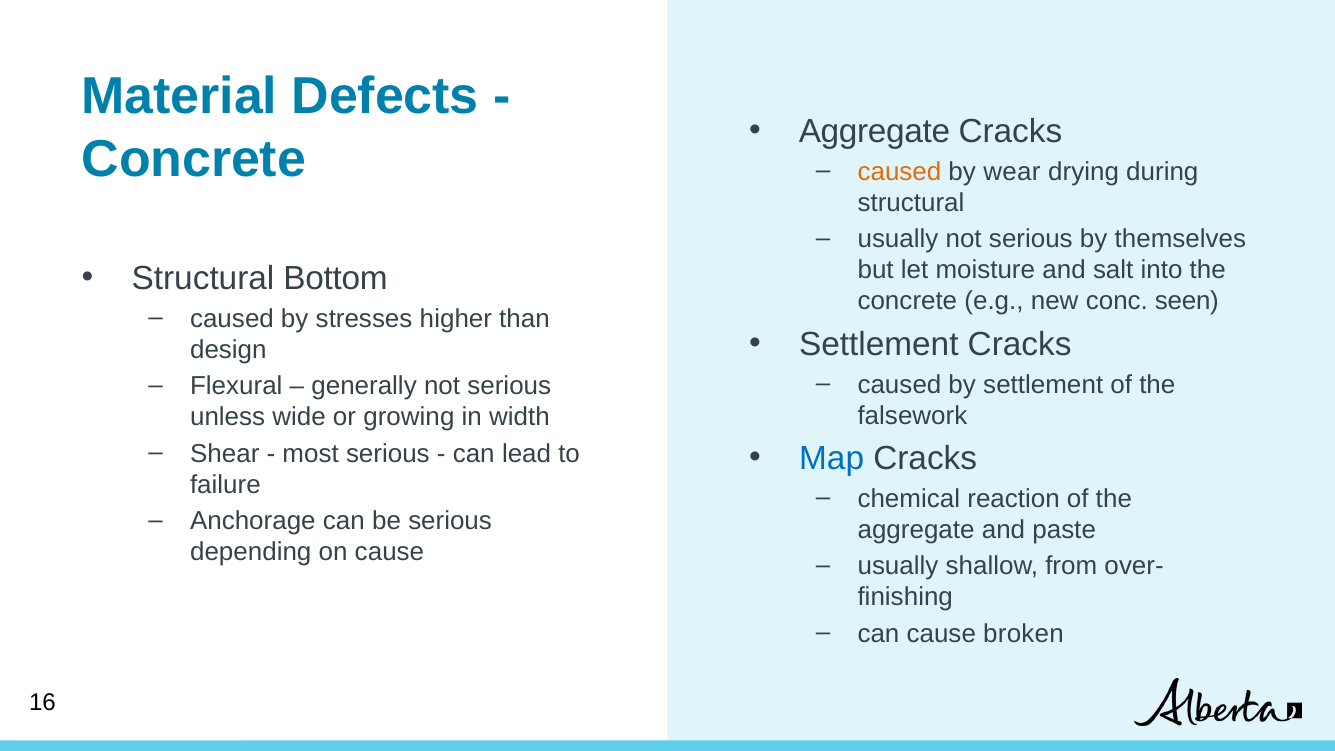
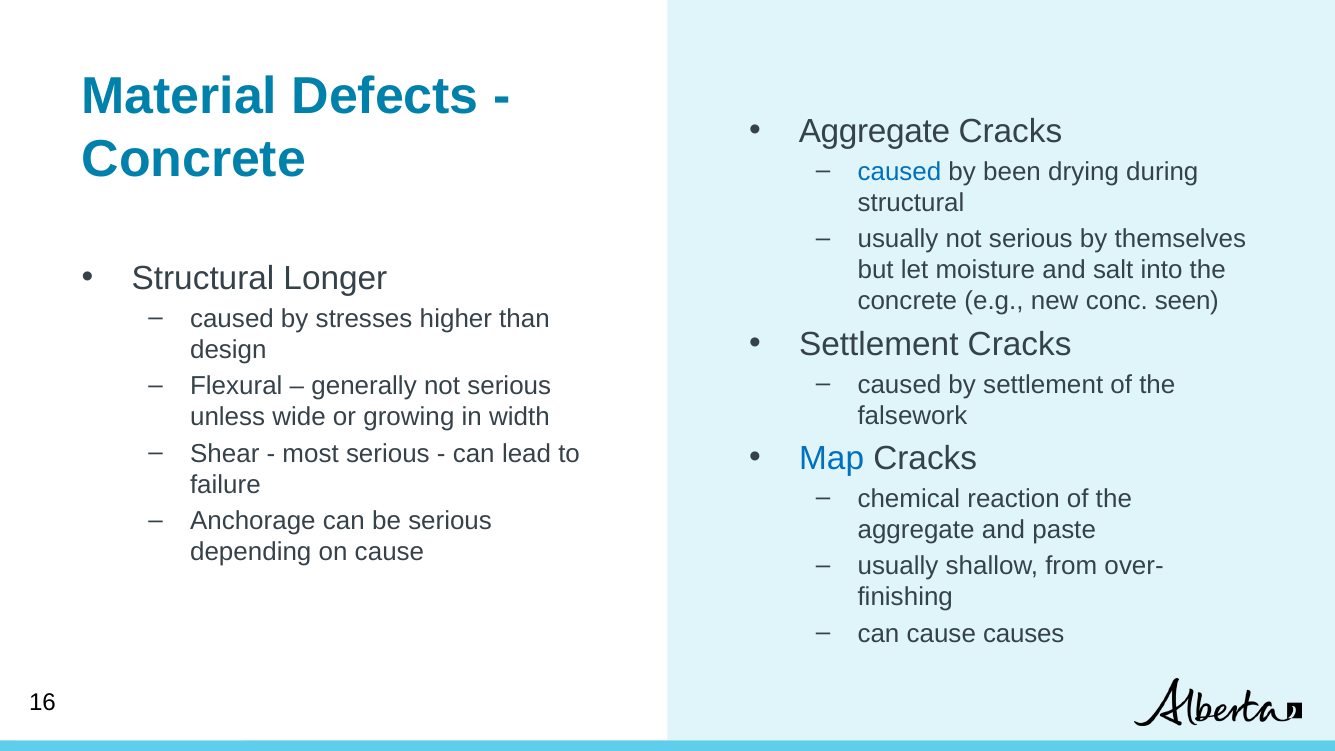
caused at (899, 171) colour: orange -> blue
wear: wear -> been
Bottom: Bottom -> Longer
broken: broken -> causes
